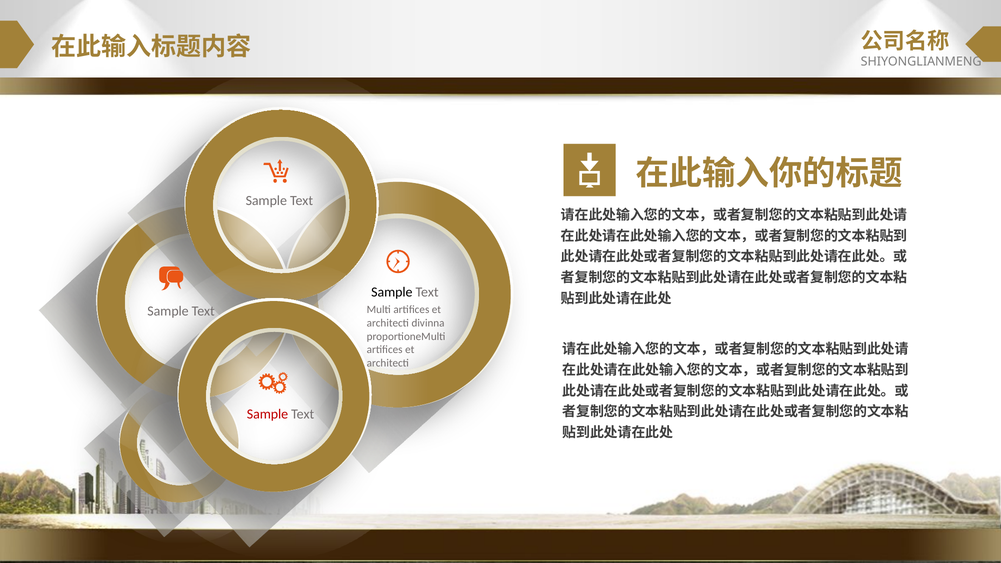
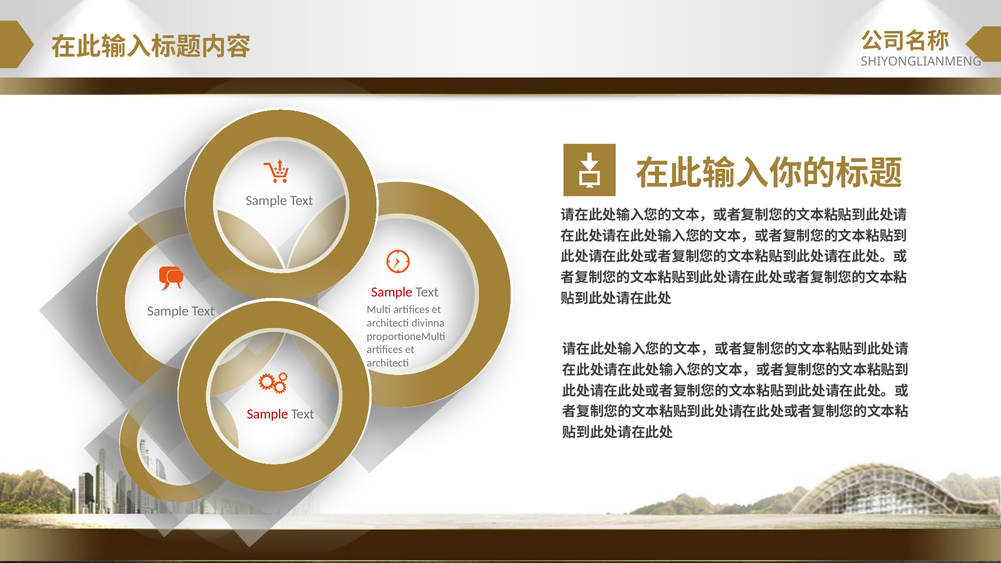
Sample at (392, 292) colour: black -> red
